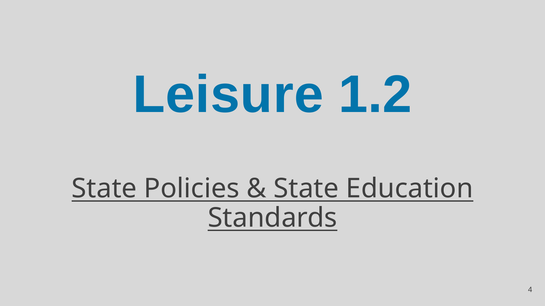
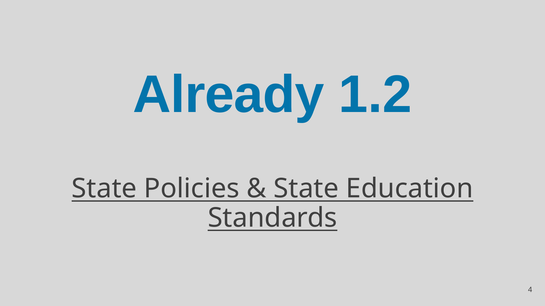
Leisure: Leisure -> Already
